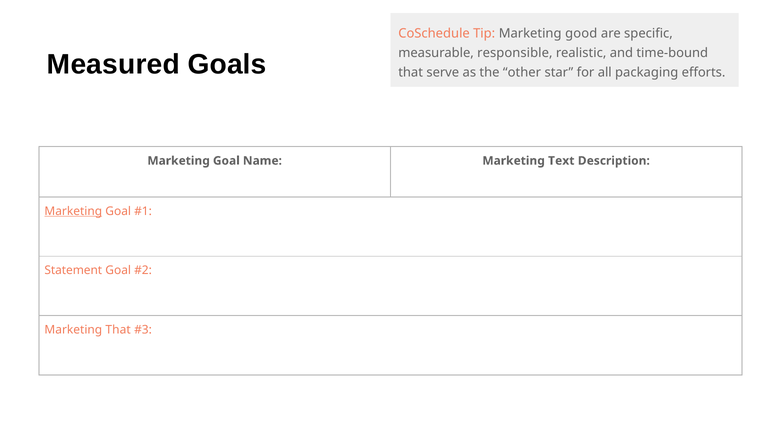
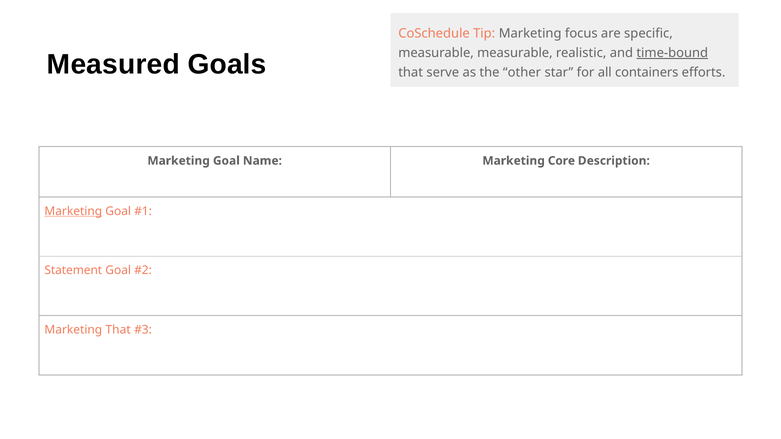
good: good -> focus
measurable responsible: responsible -> measurable
time-bound underline: none -> present
packaging: packaging -> containers
Text: Text -> Core
